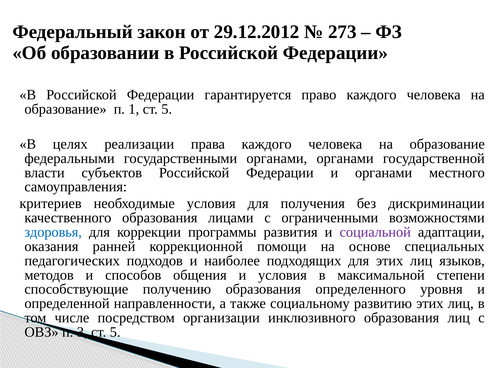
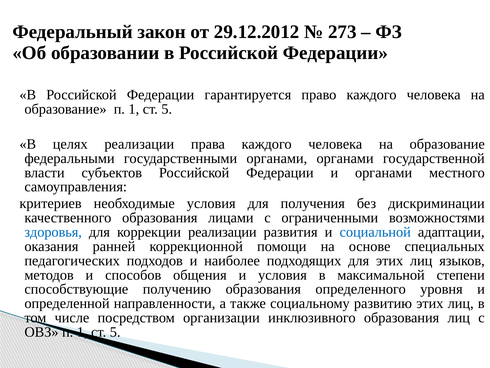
коррекции программы: программы -> реализации
социальной colour: purple -> blue
ОВЗ п 3: 3 -> 1
